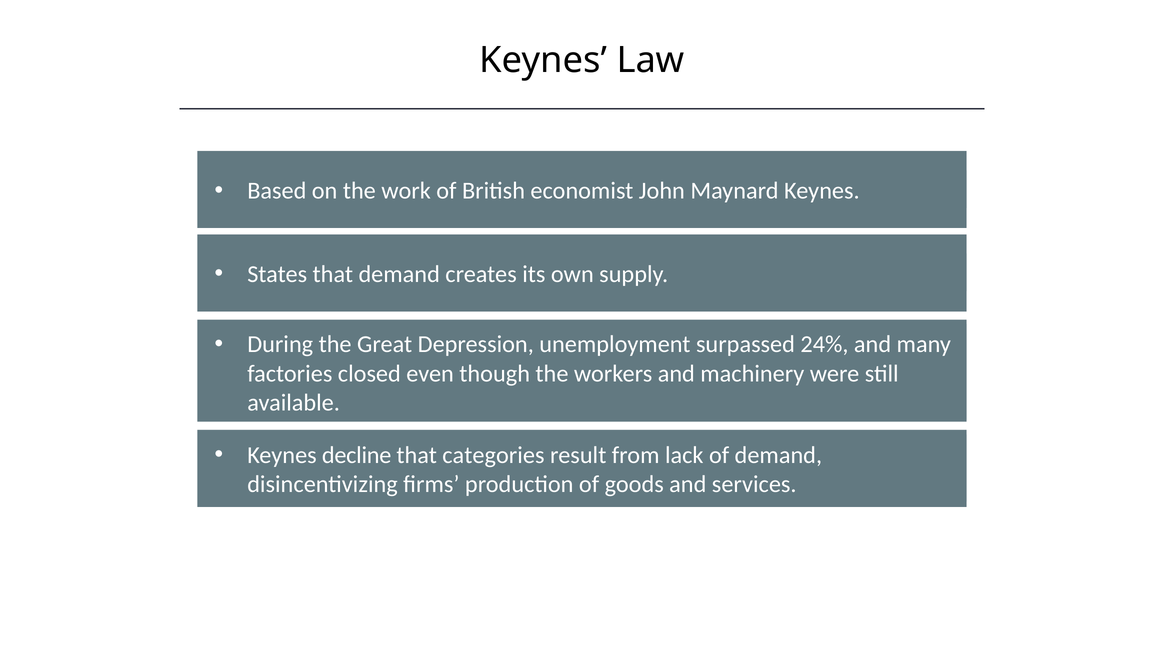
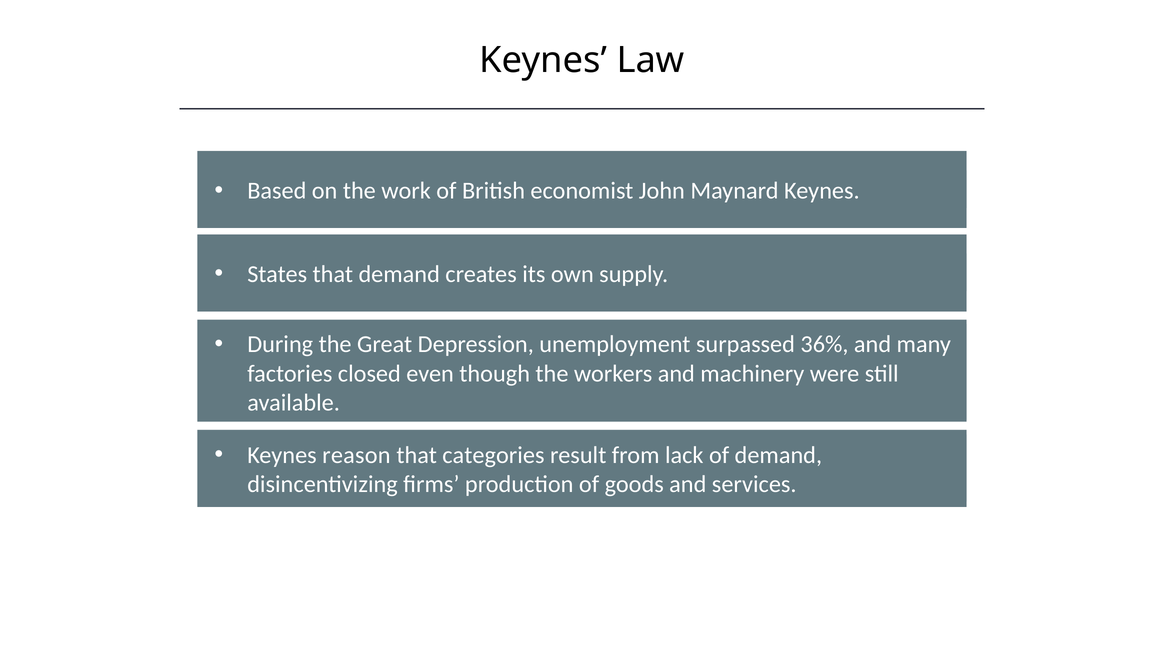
24%: 24% -> 36%
decline: decline -> reason
